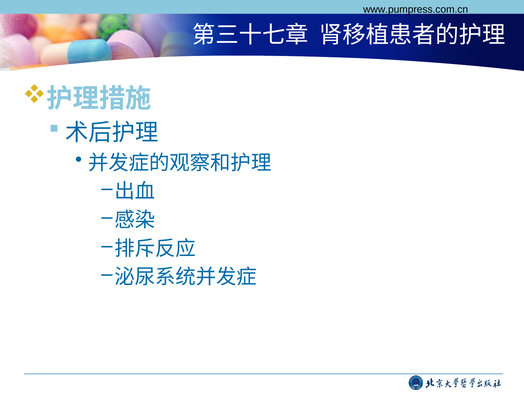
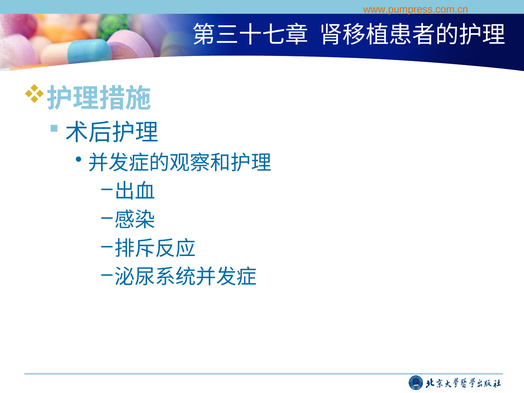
www.pumpress.com.cn colour: black -> orange
